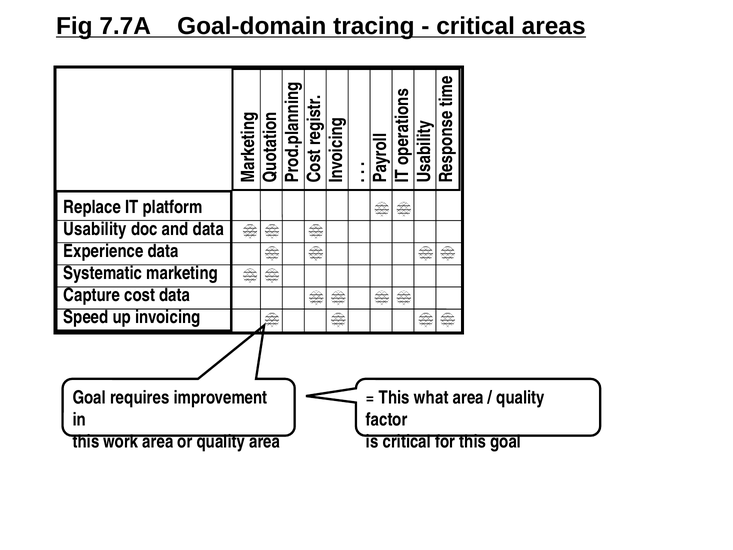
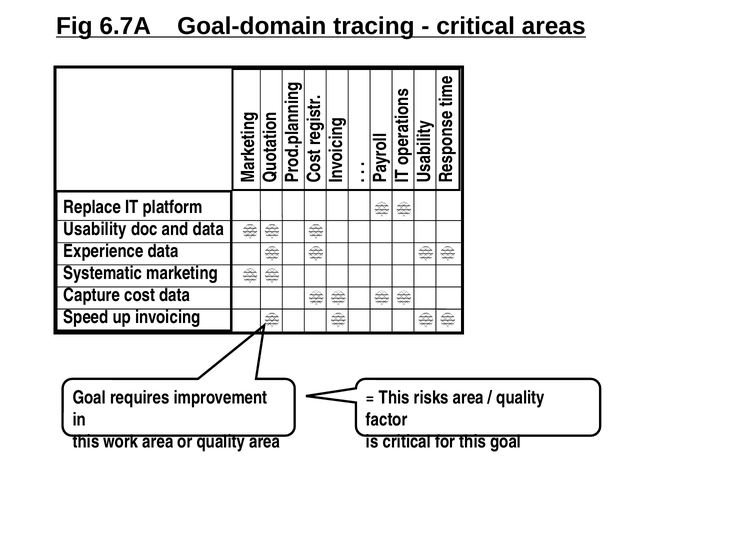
7.7A: 7.7A -> 6.7A
what: what -> risks
